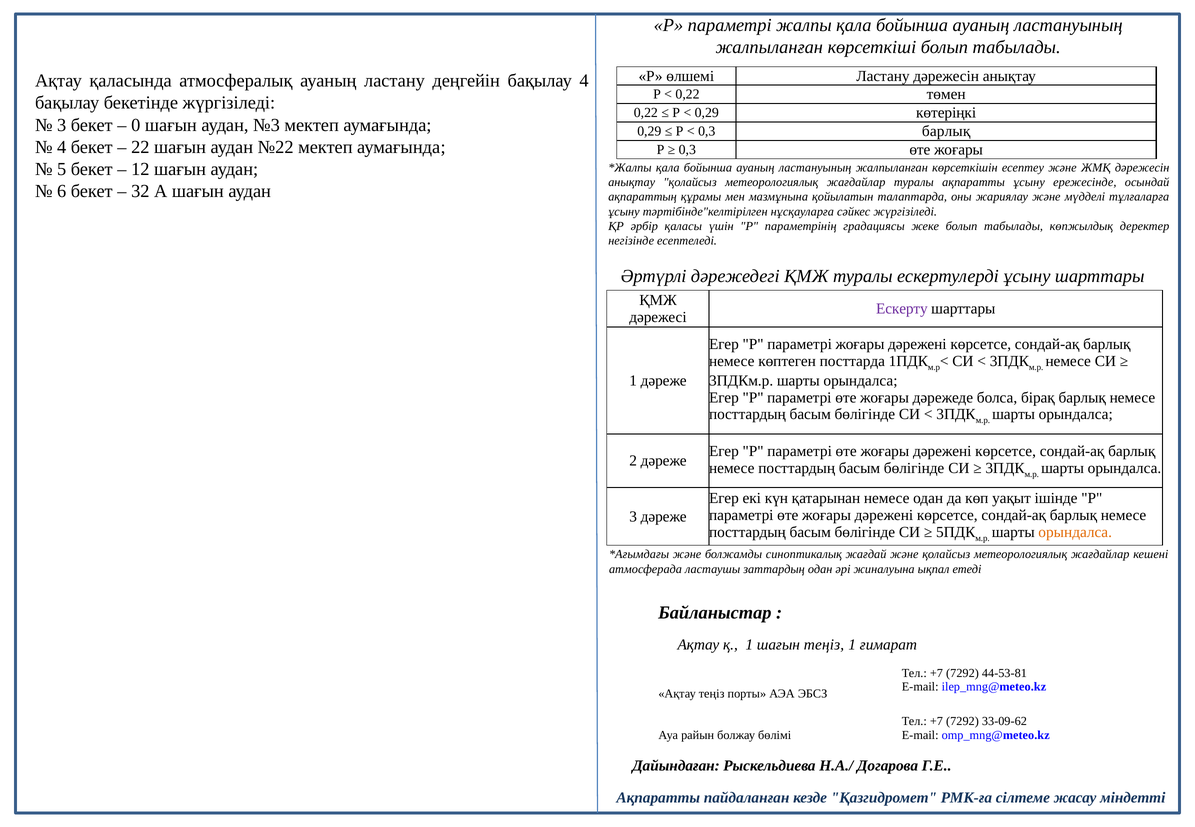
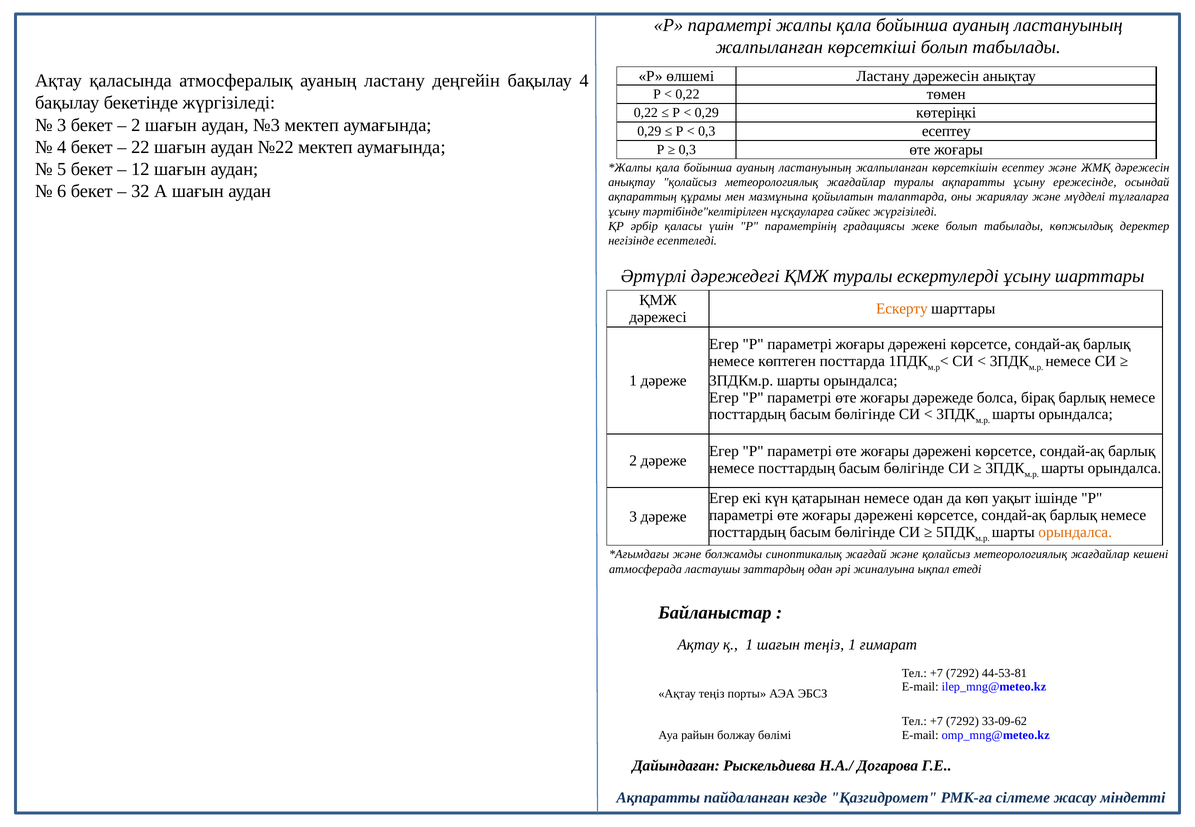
0 at (136, 125): 0 -> 2
0,3 барлық: барлық -> есептеу
Ескерту colour: purple -> orange
